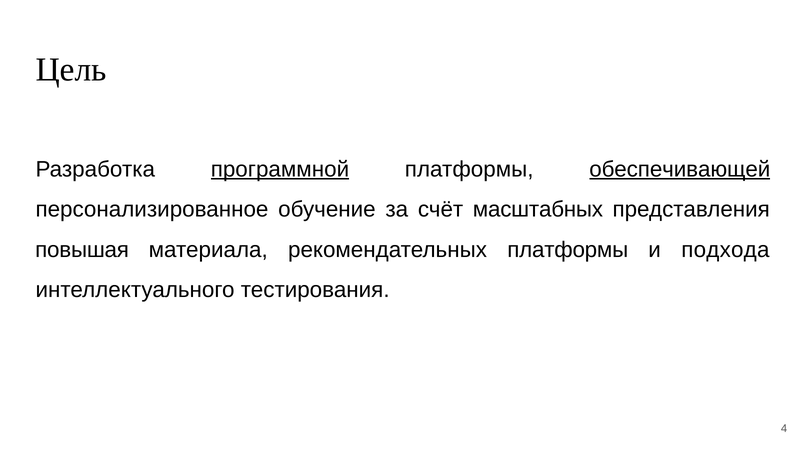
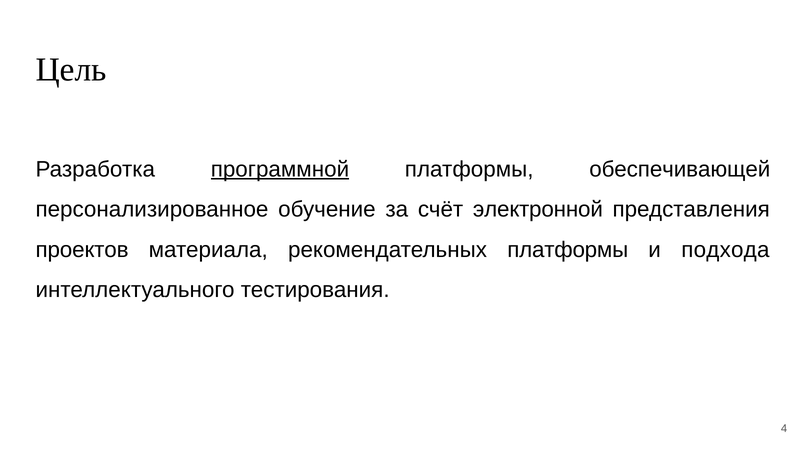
обеспечивающей underline: present -> none
масштабных: масштабных -> электронной
повышая: повышая -> проектов
